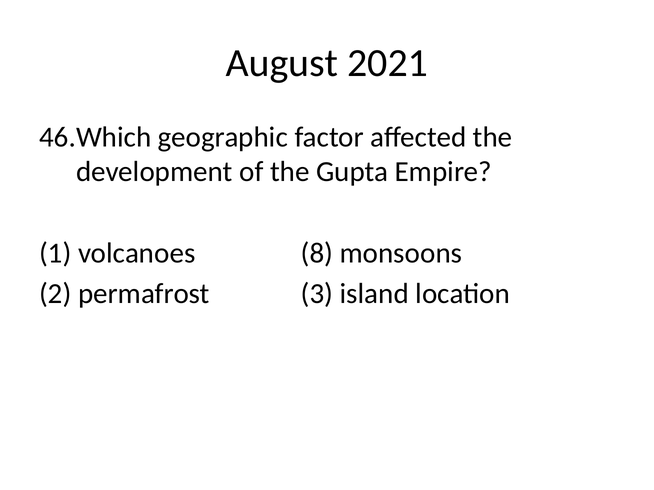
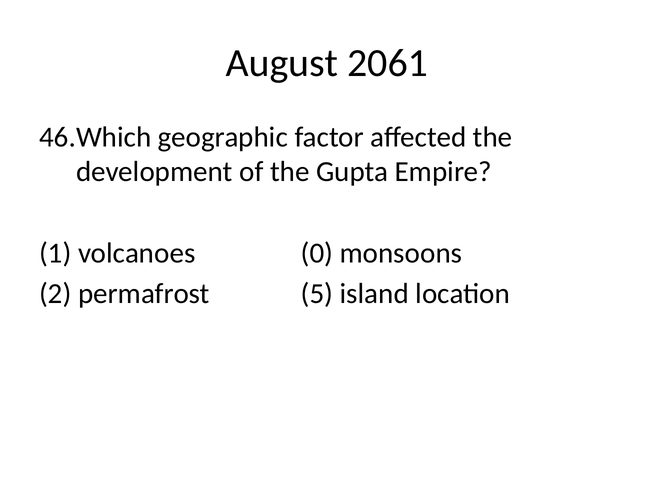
2021: 2021 -> 2061
8: 8 -> 0
3: 3 -> 5
